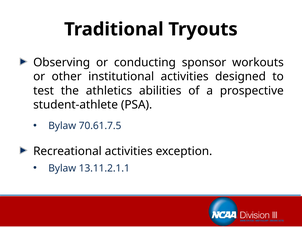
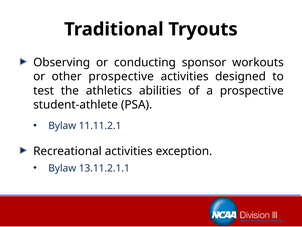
other institutional: institutional -> prospective
70.61.7.5: 70.61.7.5 -> 11.11.2.1
